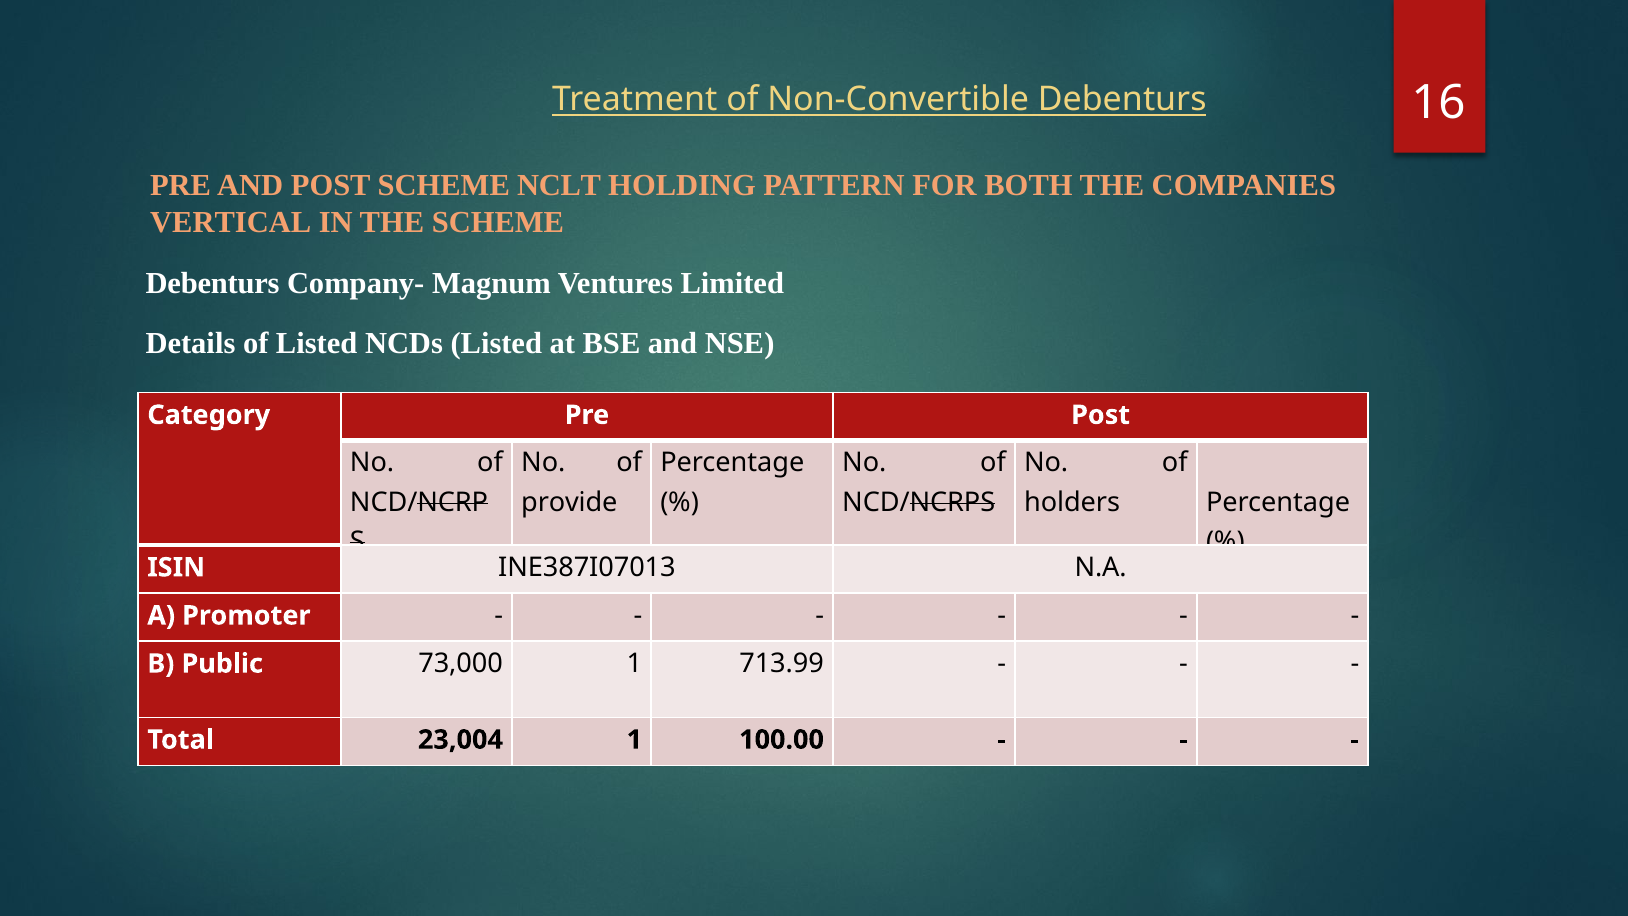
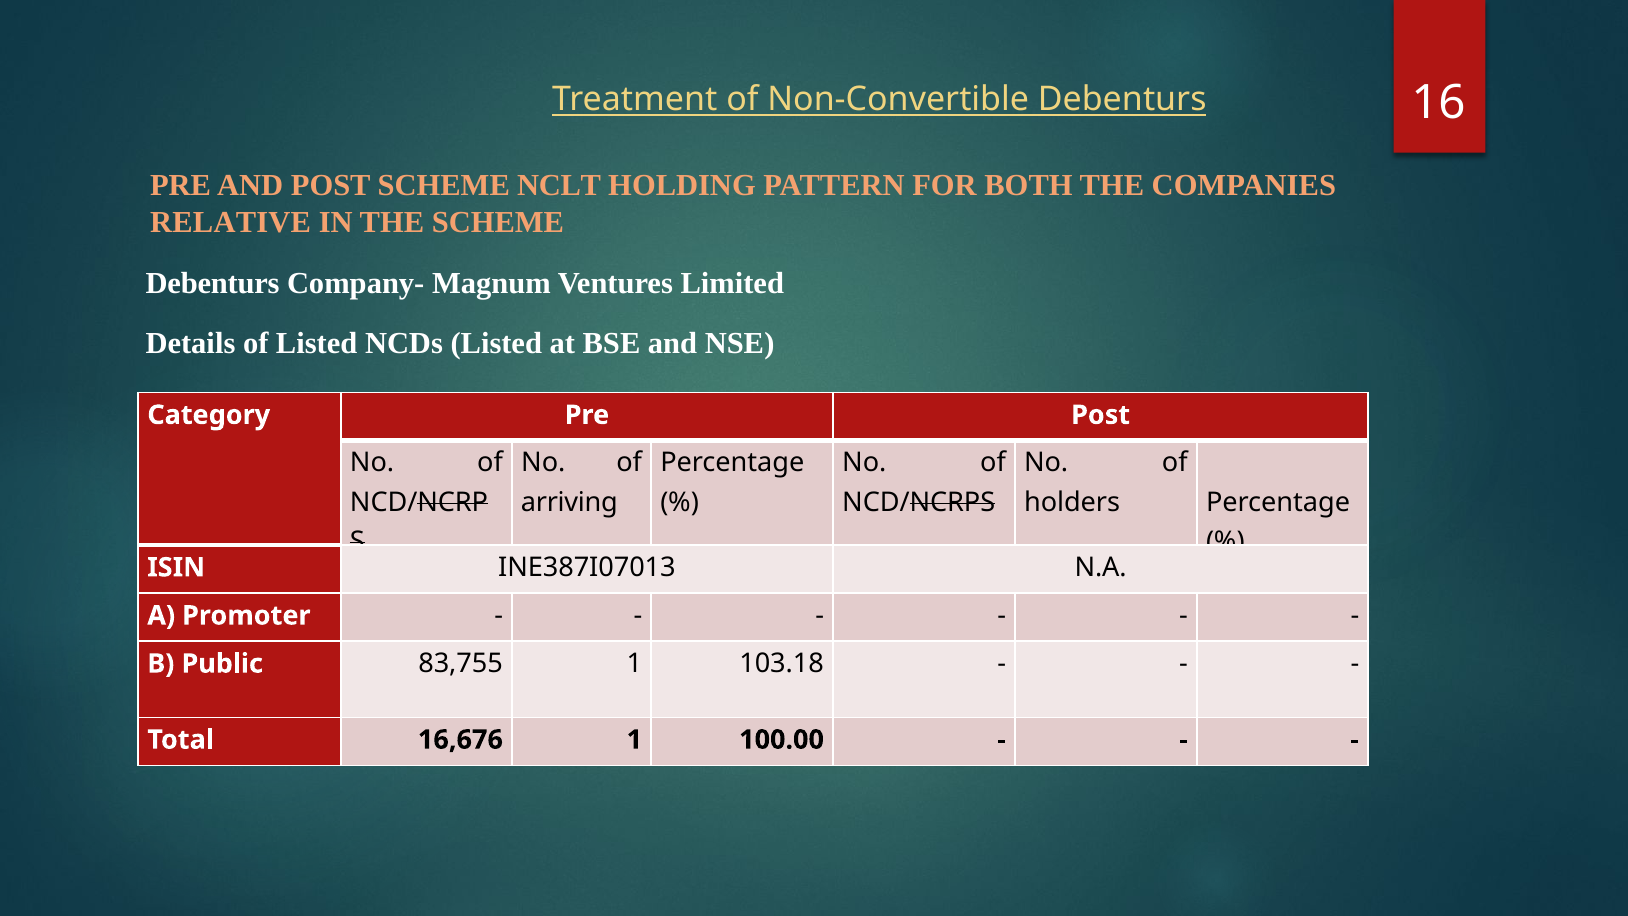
VERTICAL: VERTICAL -> RELATIVE
provide: provide -> arriving
73,000: 73,000 -> 83,755
713.99: 713.99 -> 103.18
23,004: 23,004 -> 16,676
